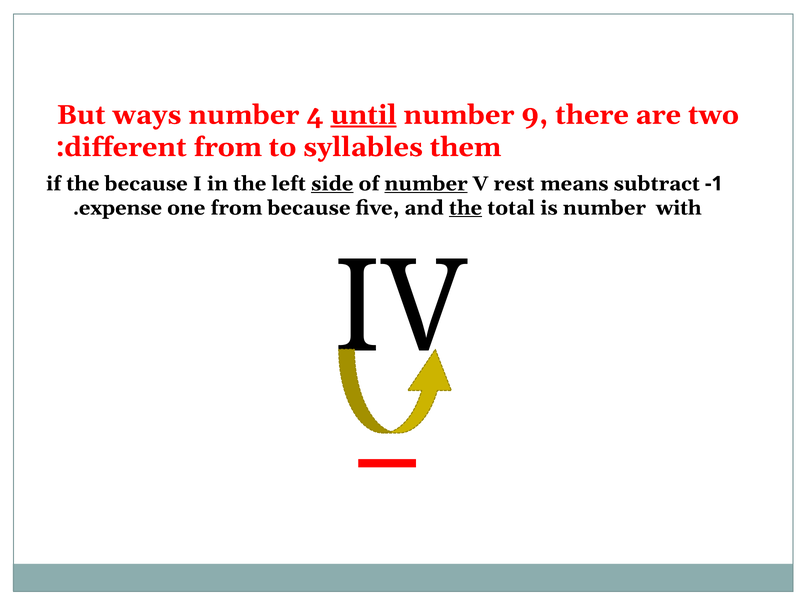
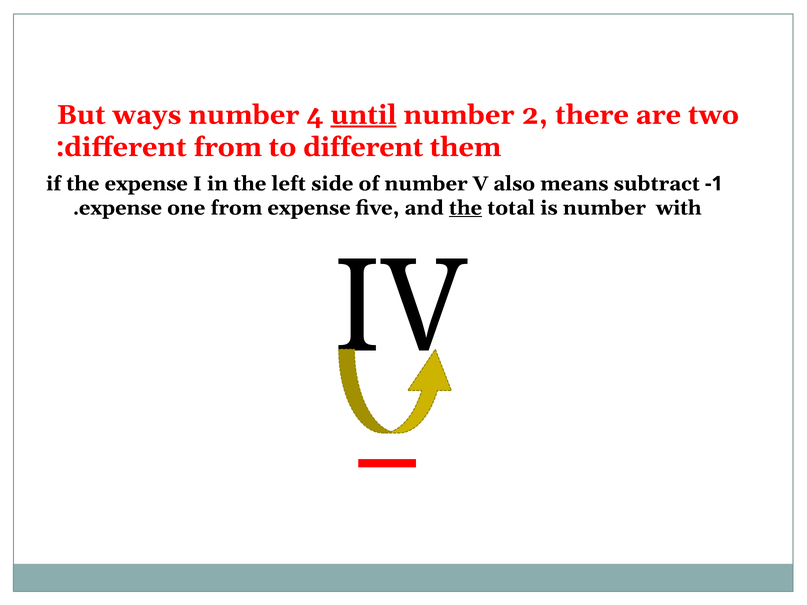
9: 9 -> 2
to syllables: syllables -> different
the because: because -> expense
side underline: present -> none
number at (426, 184) underline: present -> none
rest: rest -> also
from because: because -> expense
